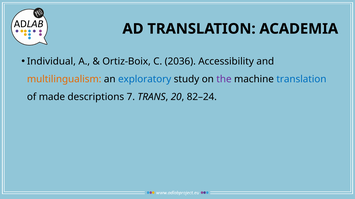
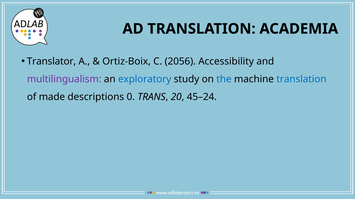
Individual: Individual -> Translator
2036: 2036 -> 2056
multilingualism colour: orange -> purple
the colour: purple -> blue
7: 7 -> 0
82–24: 82–24 -> 45–24
